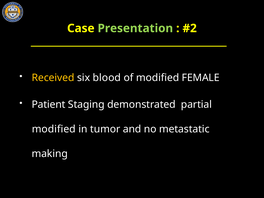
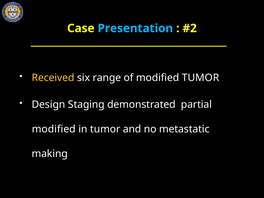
Presentation colour: light green -> light blue
blood: blood -> range
modified FEMALE: FEMALE -> TUMOR
Patient: Patient -> Design
